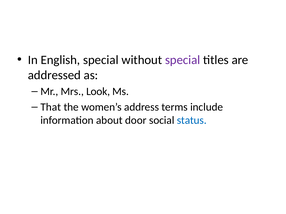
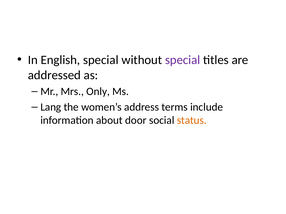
Look: Look -> Only
That: That -> Lang
status colour: blue -> orange
